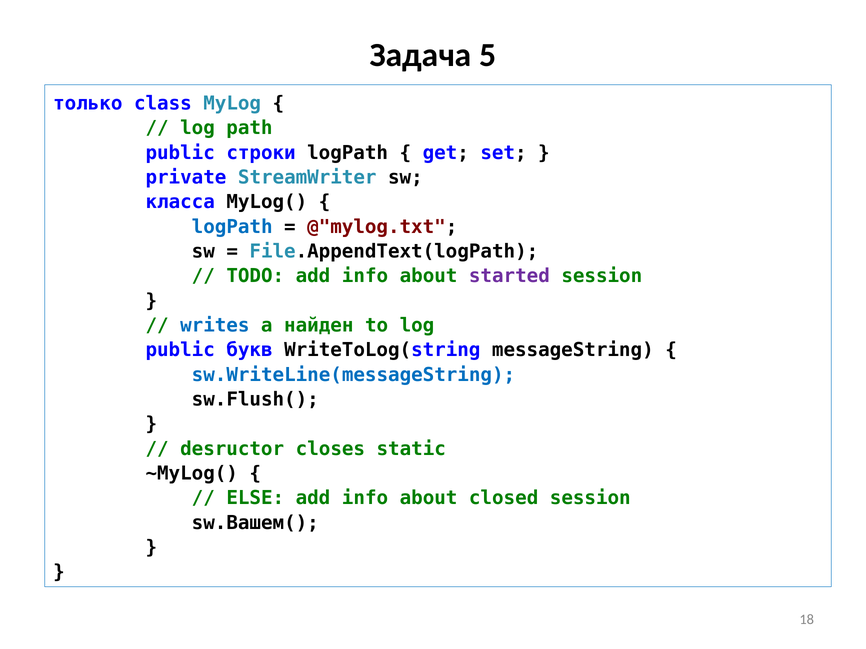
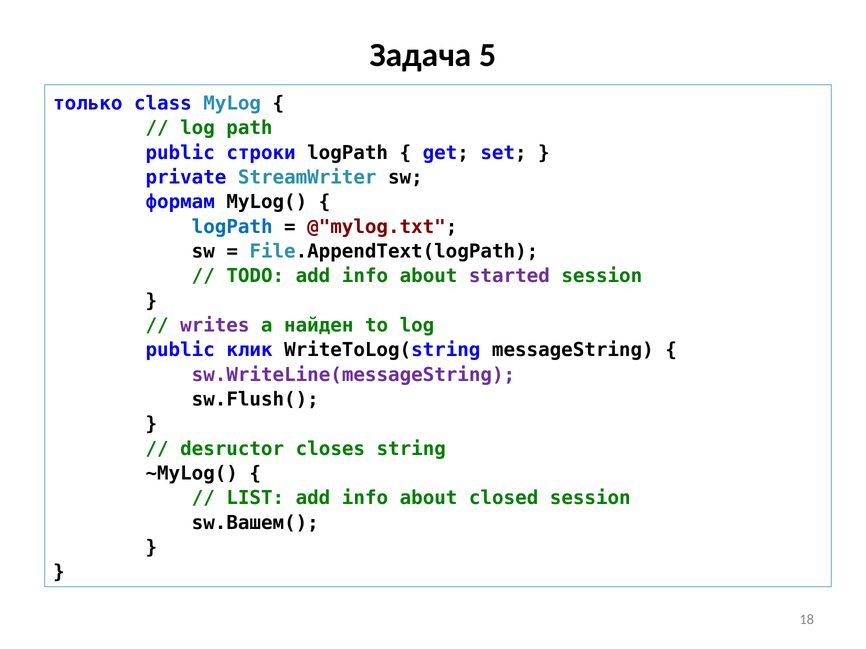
класса: класса -> формам
writes colour: blue -> purple
букв: букв -> клик
sw.WriteLine(messageString colour: blue -> purple
static: static -> string
ELSE: ELSE -> LIST
